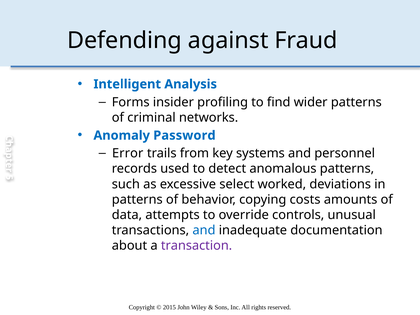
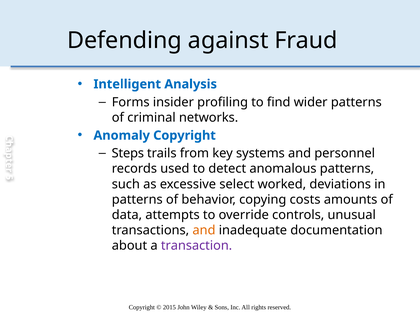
Anomaly Password: Password -> Copyright
Error: Error -> Steps
and at (204, 230) colour: blue -> orange
